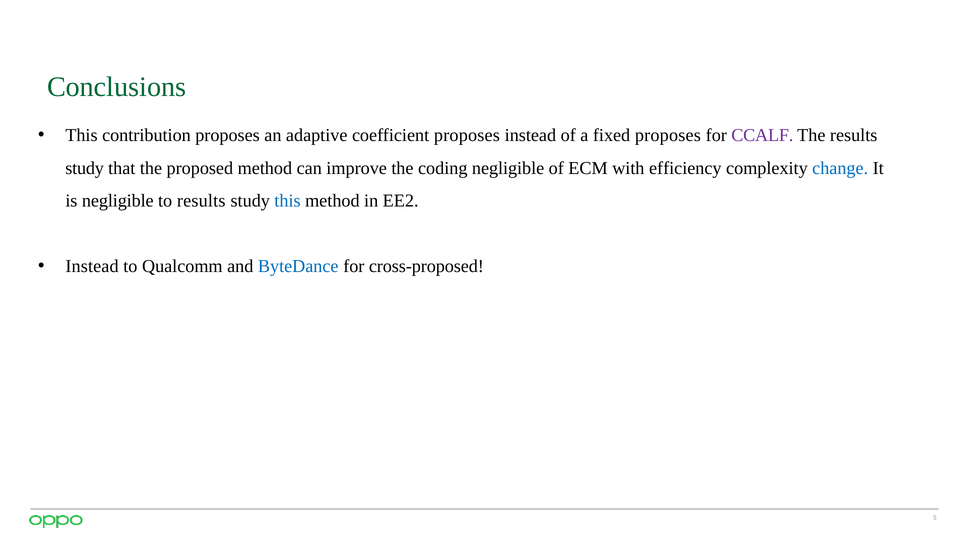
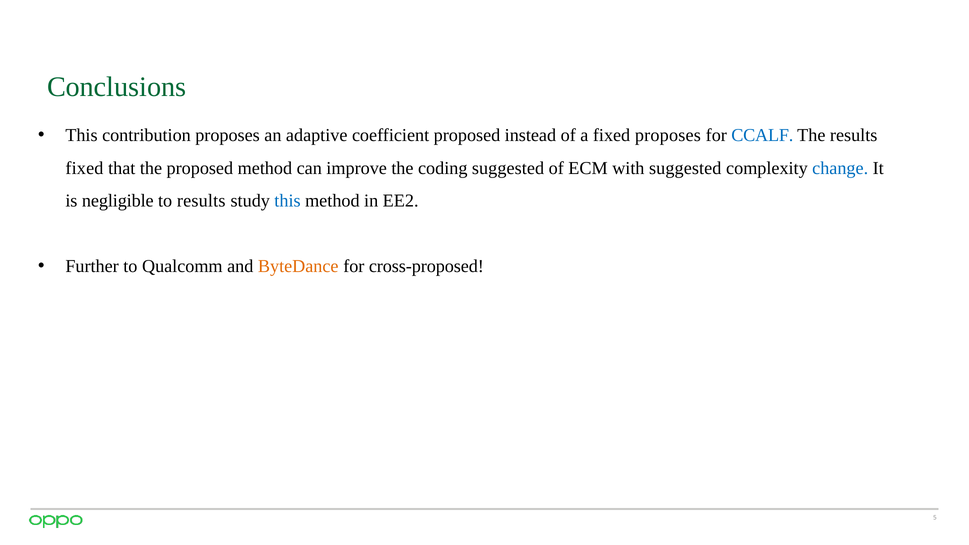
coefficient proposes: proposes -> proposed
CCALF colour: purple -> blue
study at (85, 168): study -> fixed
coding negligible: negligible -> suggested
with efficiency: efficiency -> suggested
Instead at (92, 266): Instead -> Further
ByteDance colour: blue -> orange
